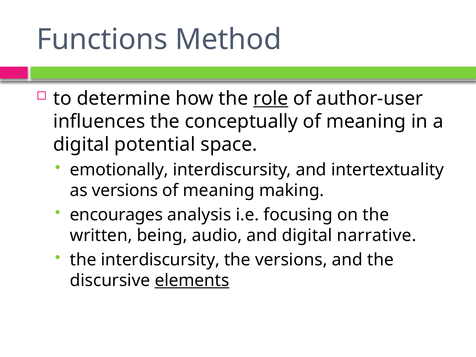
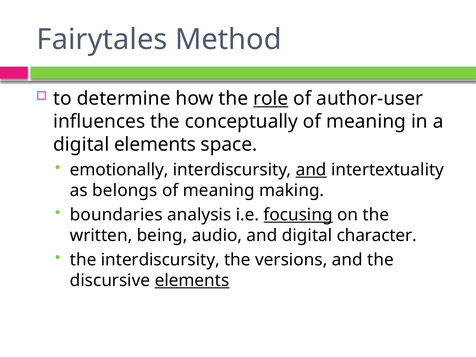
Functions: Functions -> Fairytales
digital potential: potential -> elements
and at (311, 170) underline: none -> present
as versions: versions -> belongs
encourages: encourages -> boundaries
focusing underline: none -> present
narrative: narrative -> character
